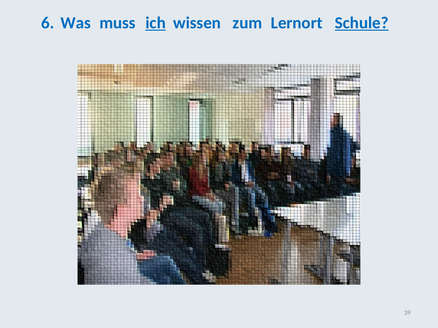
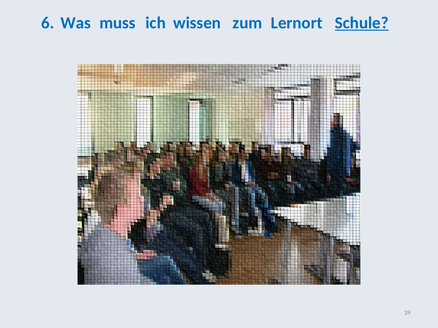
ich underline: present -> none
